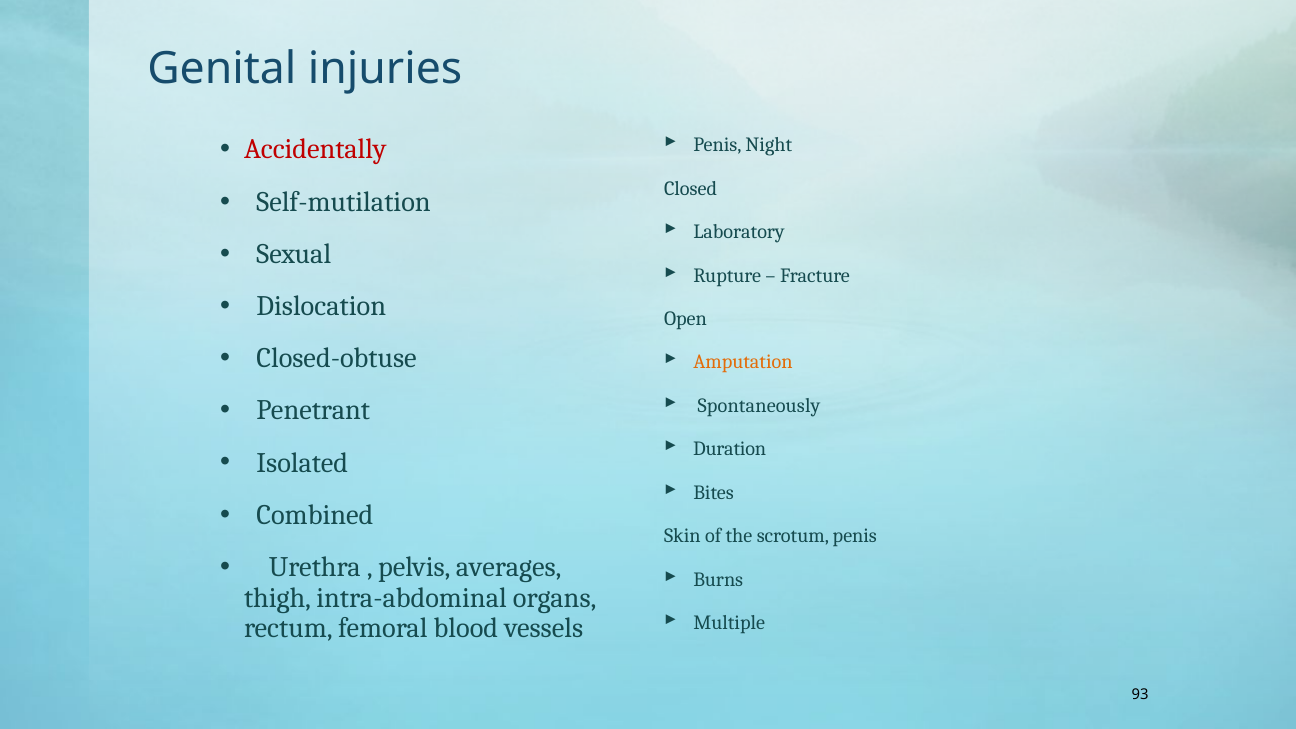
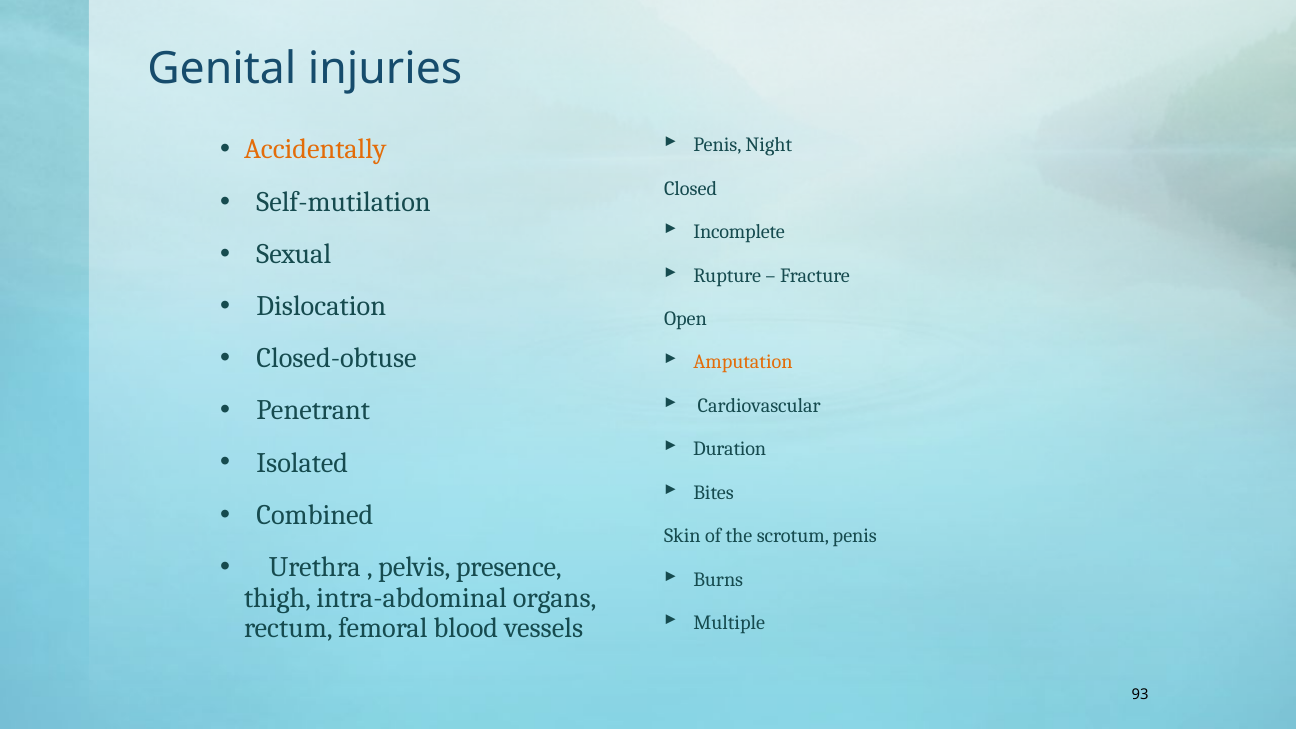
Accidentally colour: red -> orange
Laboratory: Laboratory -> Incomplete
Spontaneously: Spontaneously -> Cardiovascular
averages: averages -> presence
